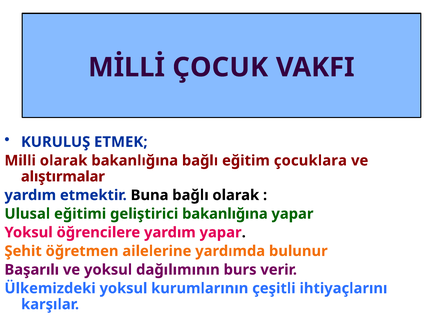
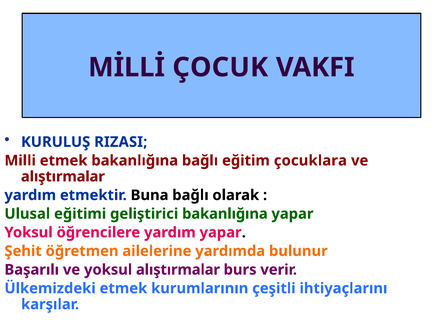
ETMEK: ETMEK -> RIZASI
Milli olarak: olarak -> etmek
yoksul dağılımının: dağılımının -> alıştırmalar
Ülkemizdeki yoksul: yoksul -> etmek
